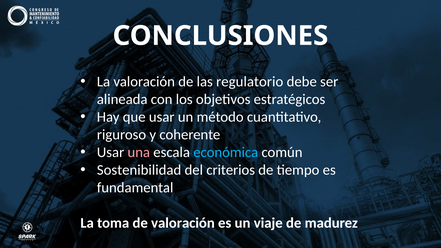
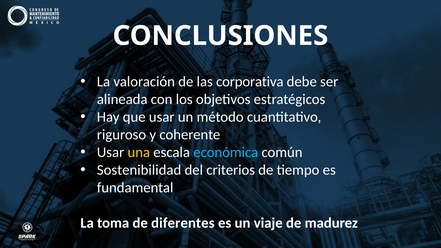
regulatorio: regulatorio -> corporativa
una colour: pink -> yellow
de valoración: valoración -> diferentes
